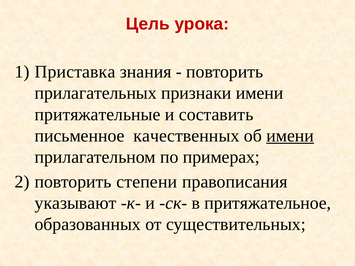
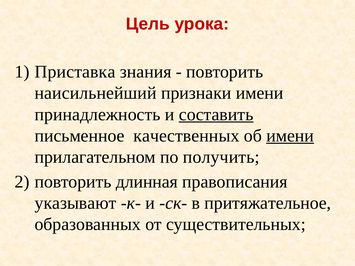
прилагательных: прилагательных -> наисильнейший
притяжательные: притяжательные -> принадлежность
составить underline: none -> present
примерах: примерах -> получить
степени: степени -> длинная
